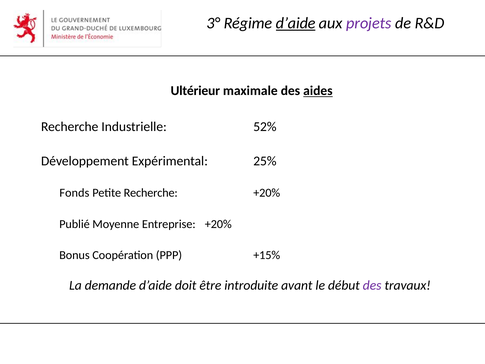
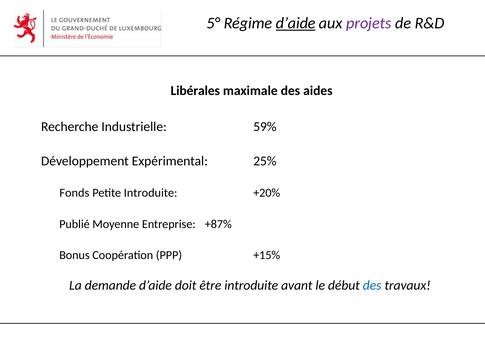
3°: 3° -> 5°
Ultérieur: Ultérieur -> Libérales
aides underline: present -> none
52%: 52% -> 59%
Petite Recherche: Recherche -> Introduite
Entreprise +20%: +20% -> +87%
des at (372, 285) colour: purple -> blue
